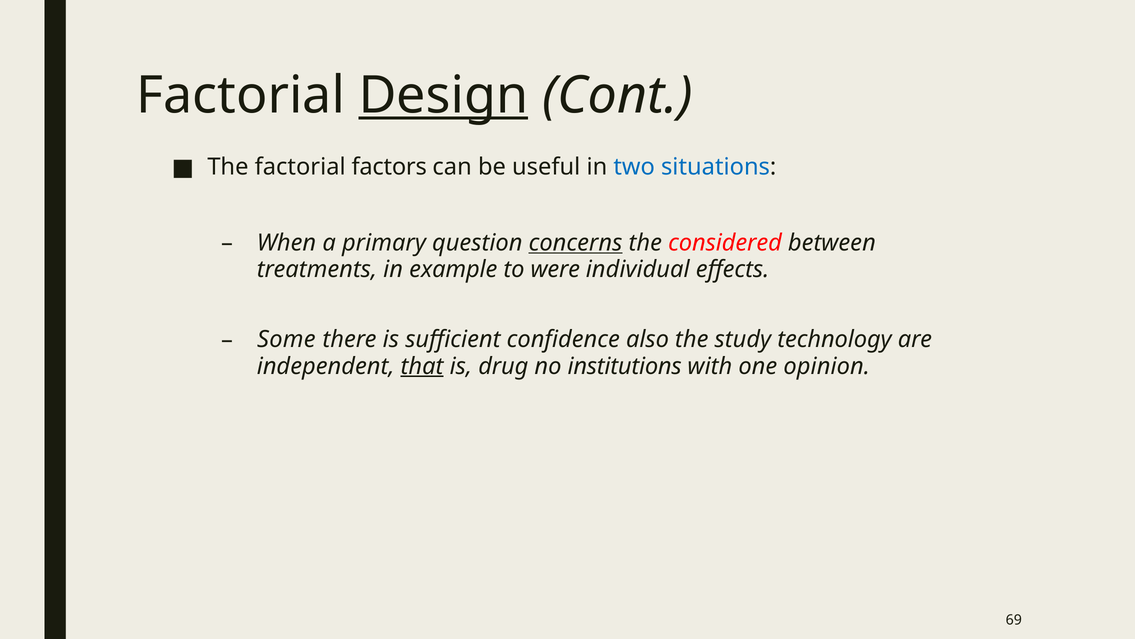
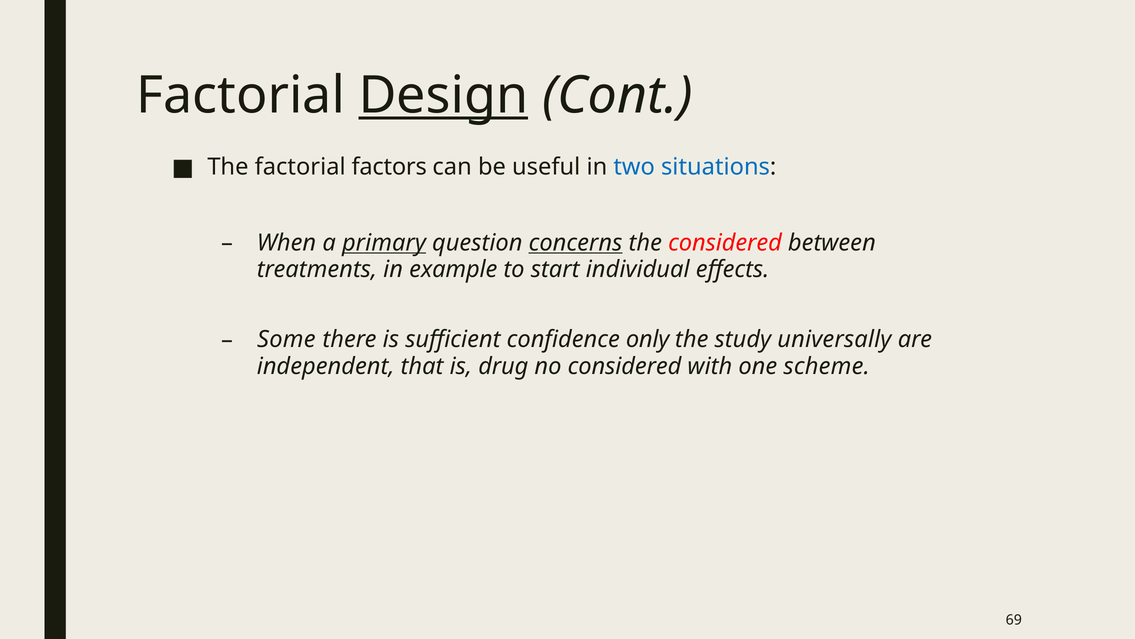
primary underline: none -> present
were: were -> start
also: also -> only
technology: technology -> universally
that underline: present -> none
no institutions: institutions -> considered
opinion: opinion -> scheme
